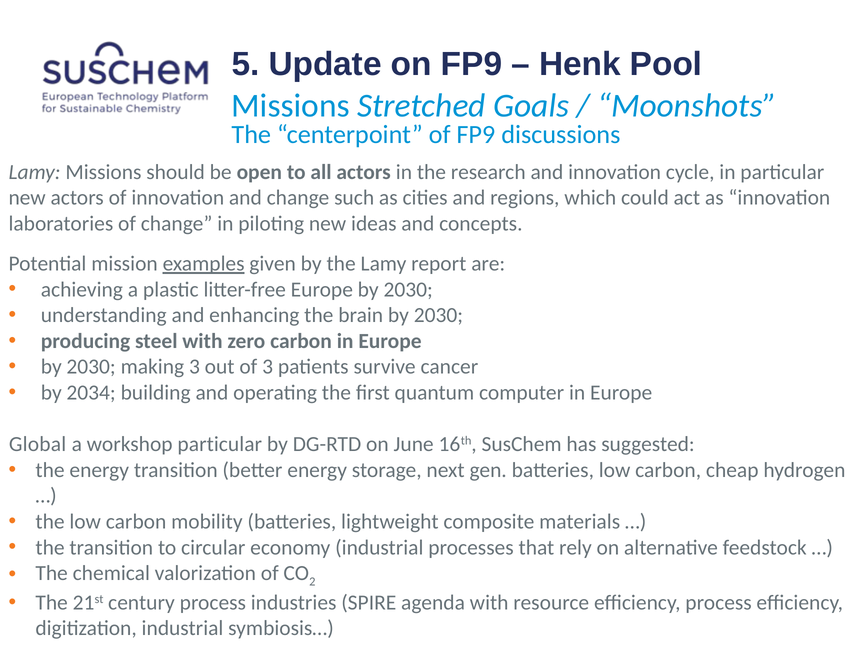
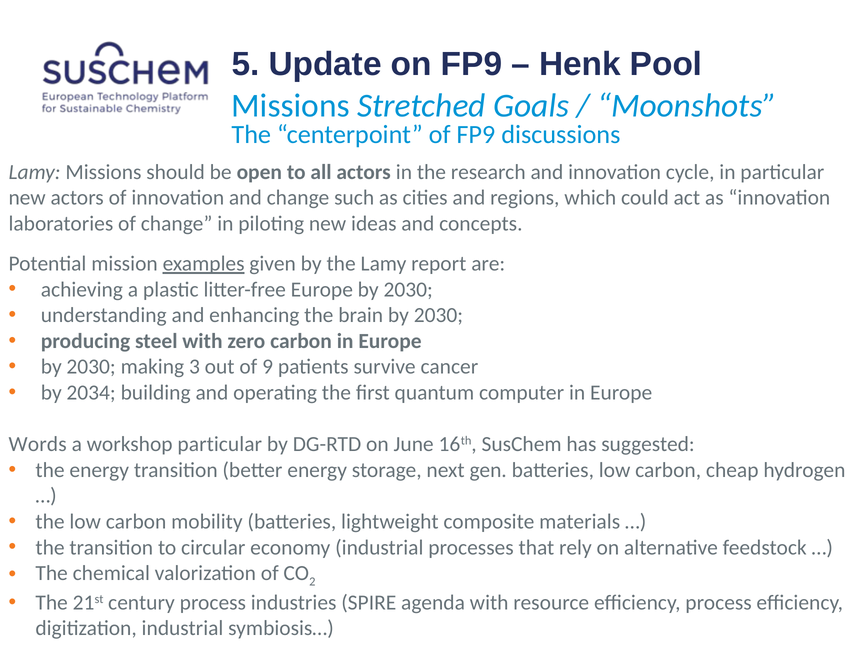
of 3: 3 -> 9
Global: Global -> Words
